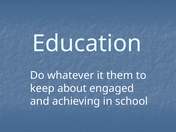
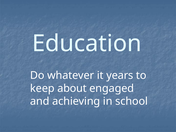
them: them -> years
